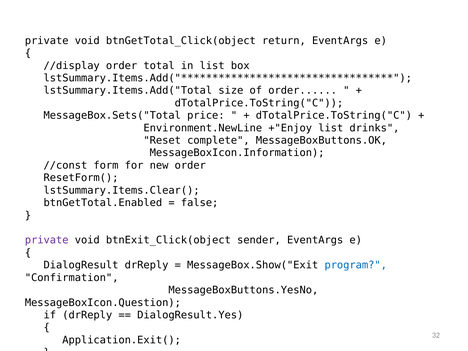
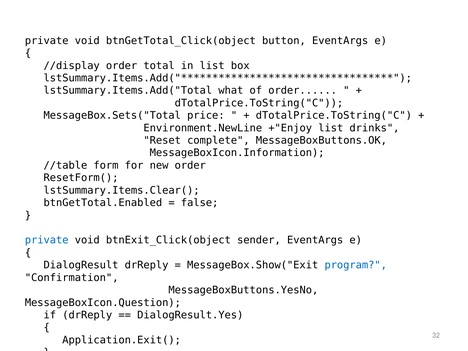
return: return -> button
size: size -> what
//const: //const -> //table
private at (47, 240) colour: purple -> blue
